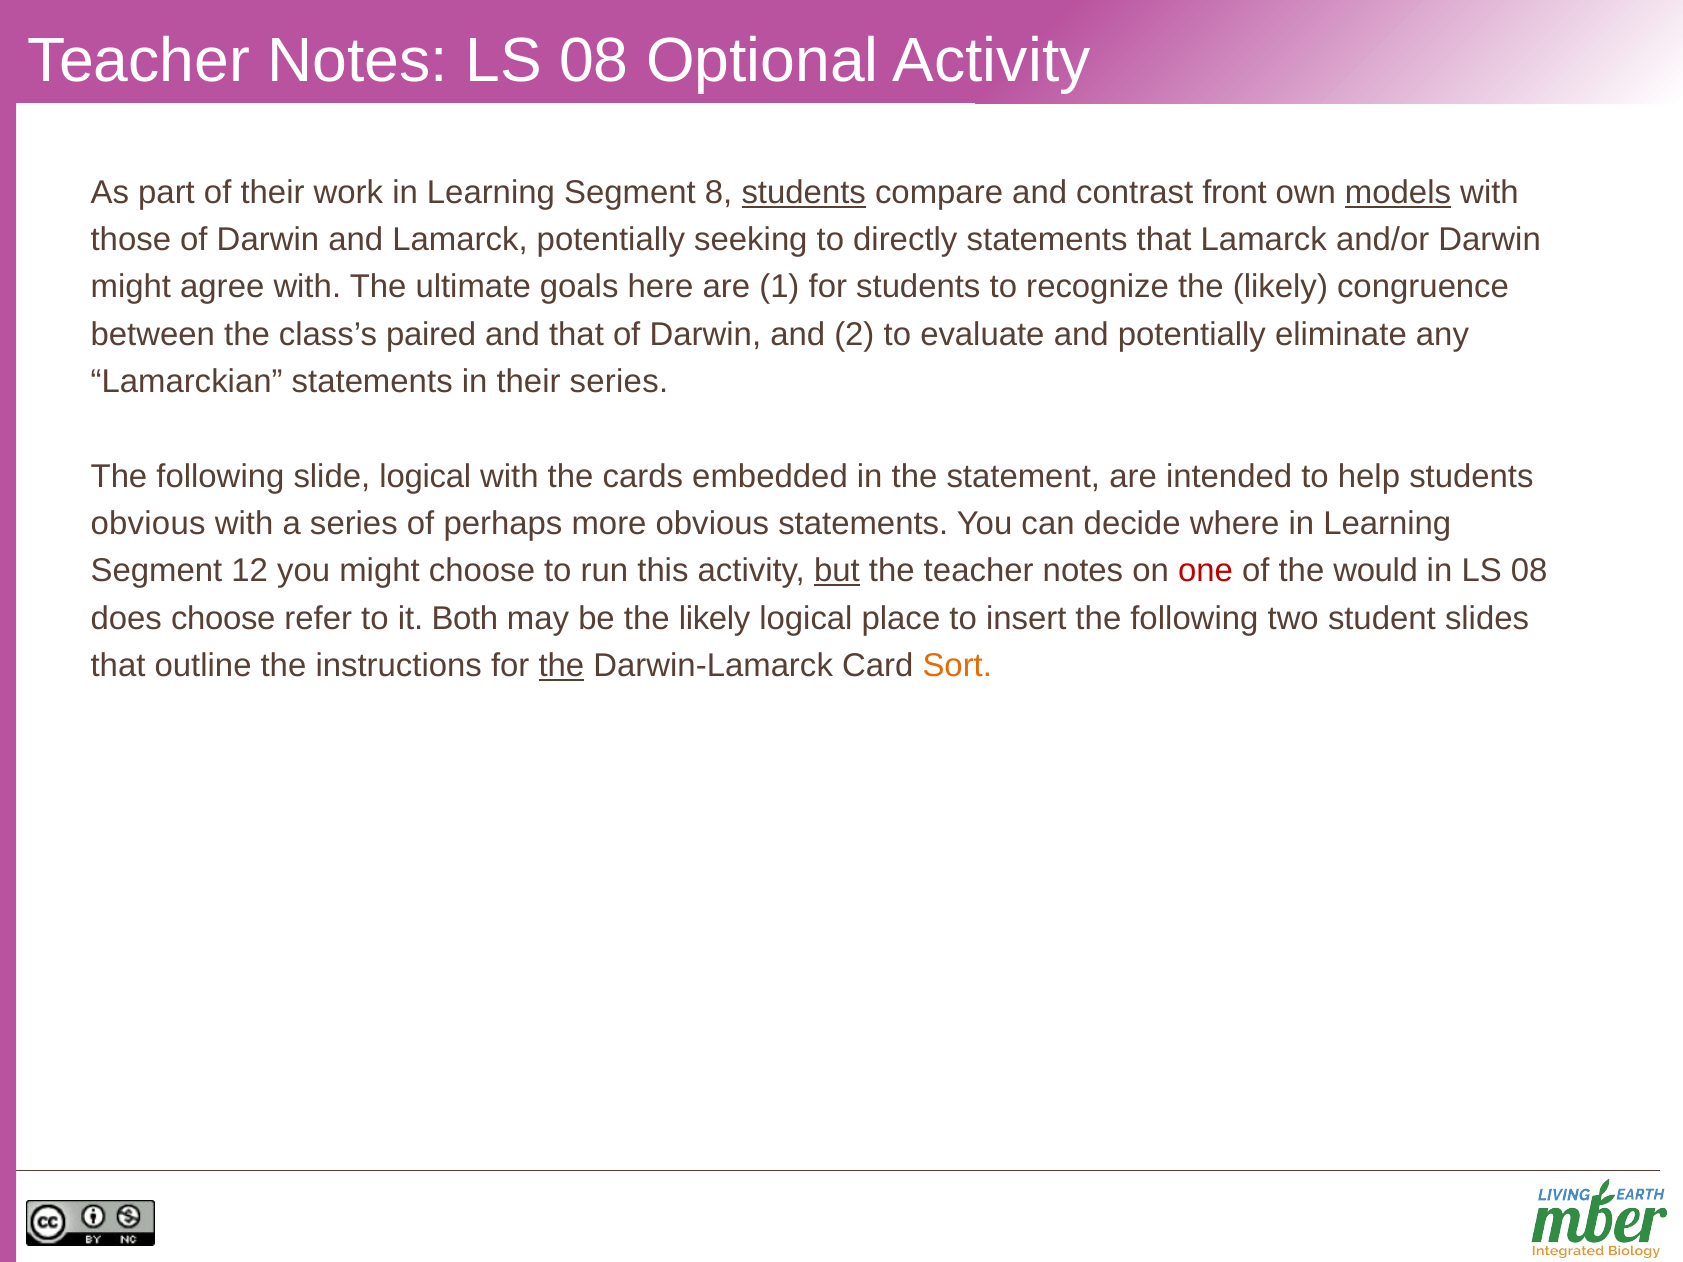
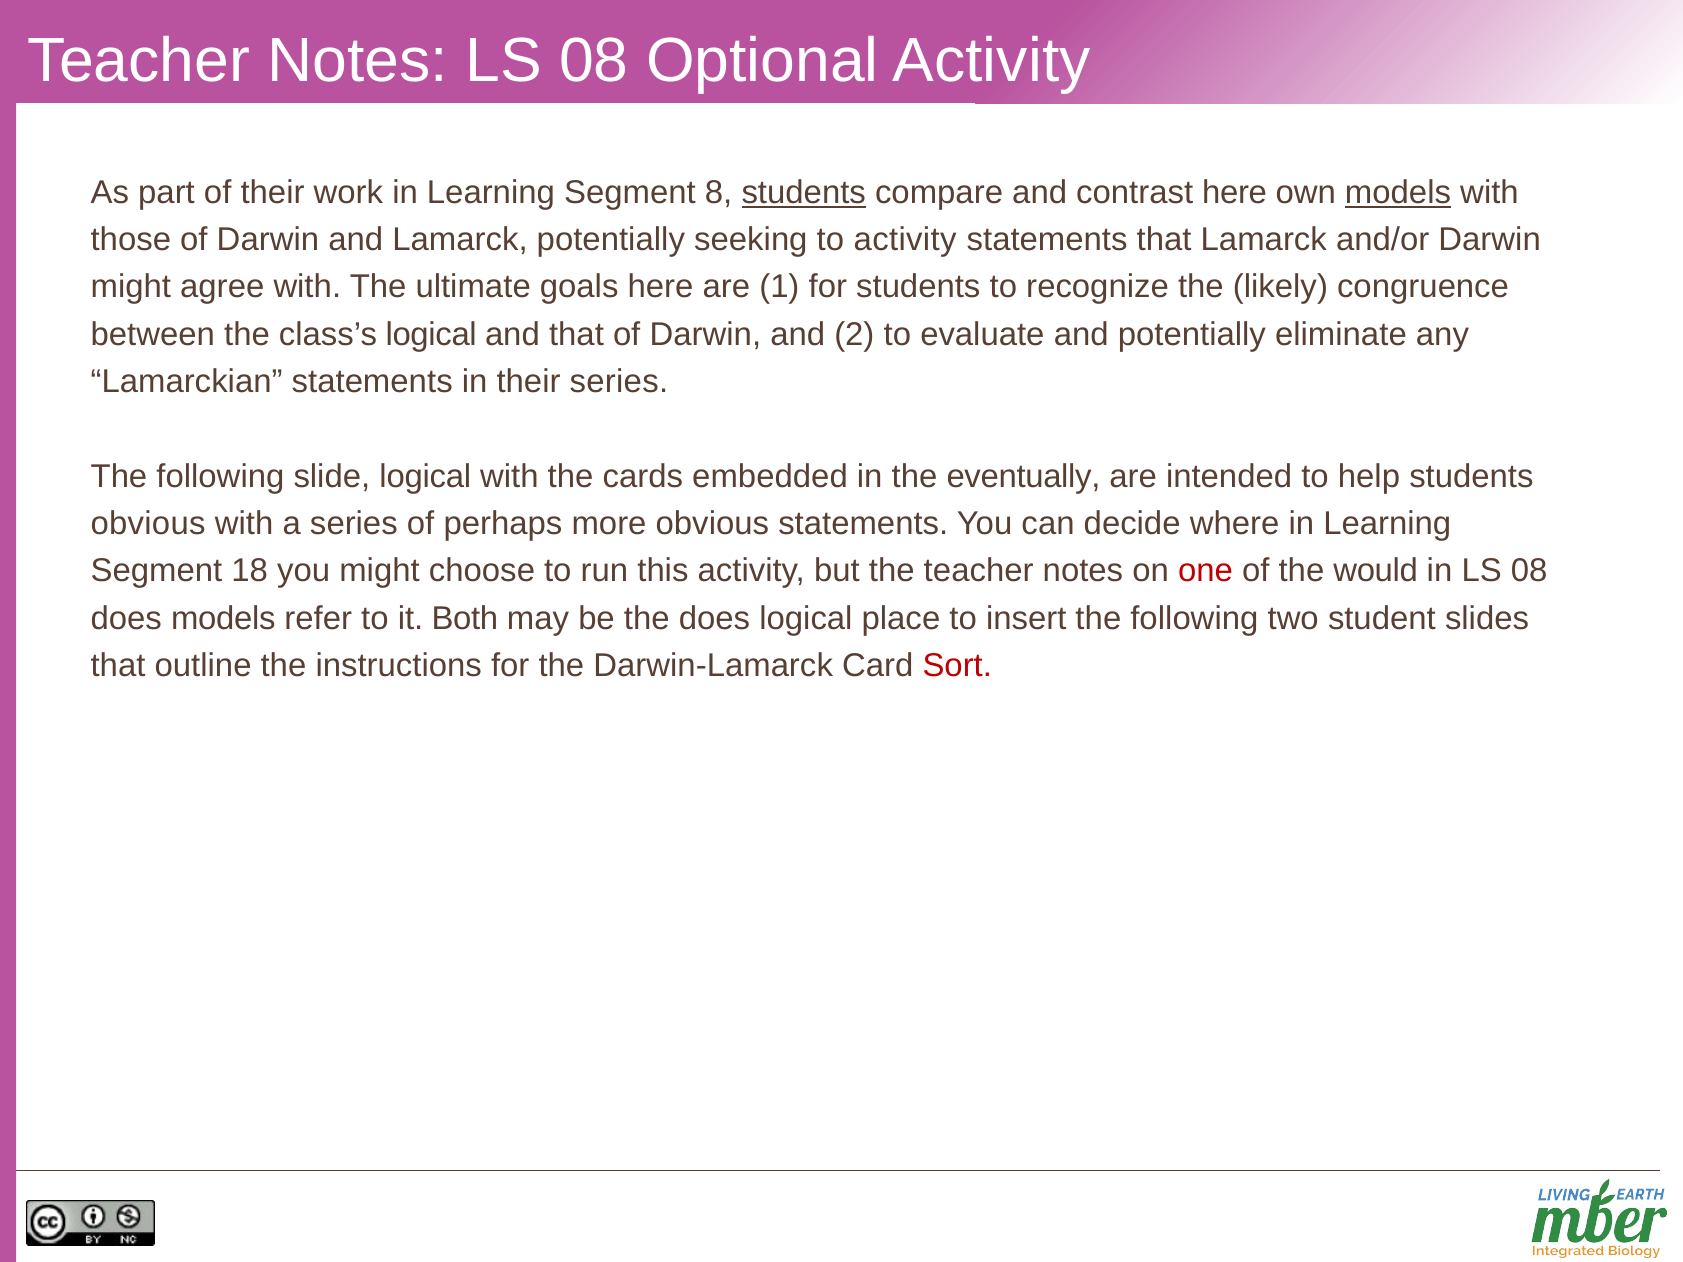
contrast front: front -> here
to directly: directly -> activity
class’s paired: paired -> logical
statement: statement -> eventually
12: 12 -> 18
but underline: present -> none
does choose: choose -> models
be the likely: likely -> does
the at (561, 666) underline: present -> none
Sort colour: orange -> red
